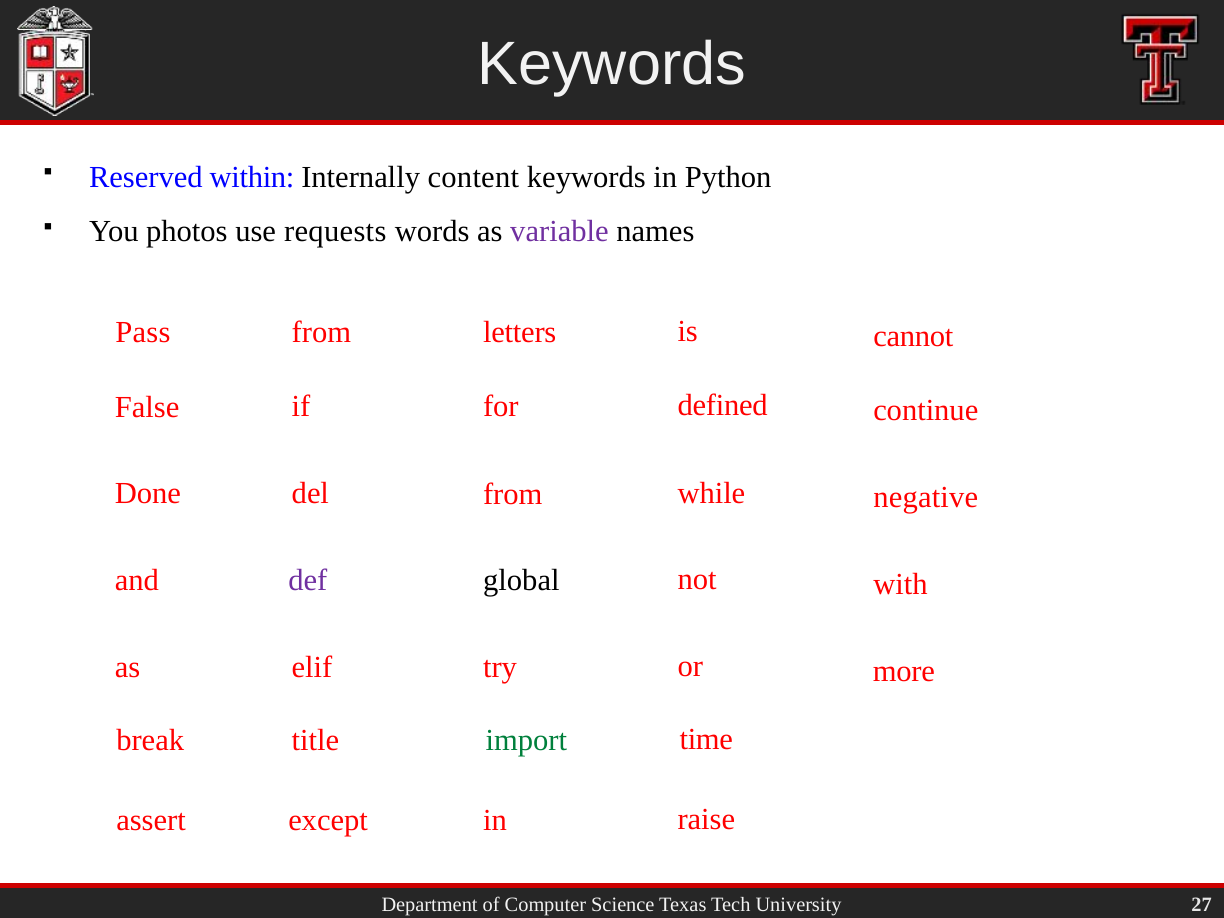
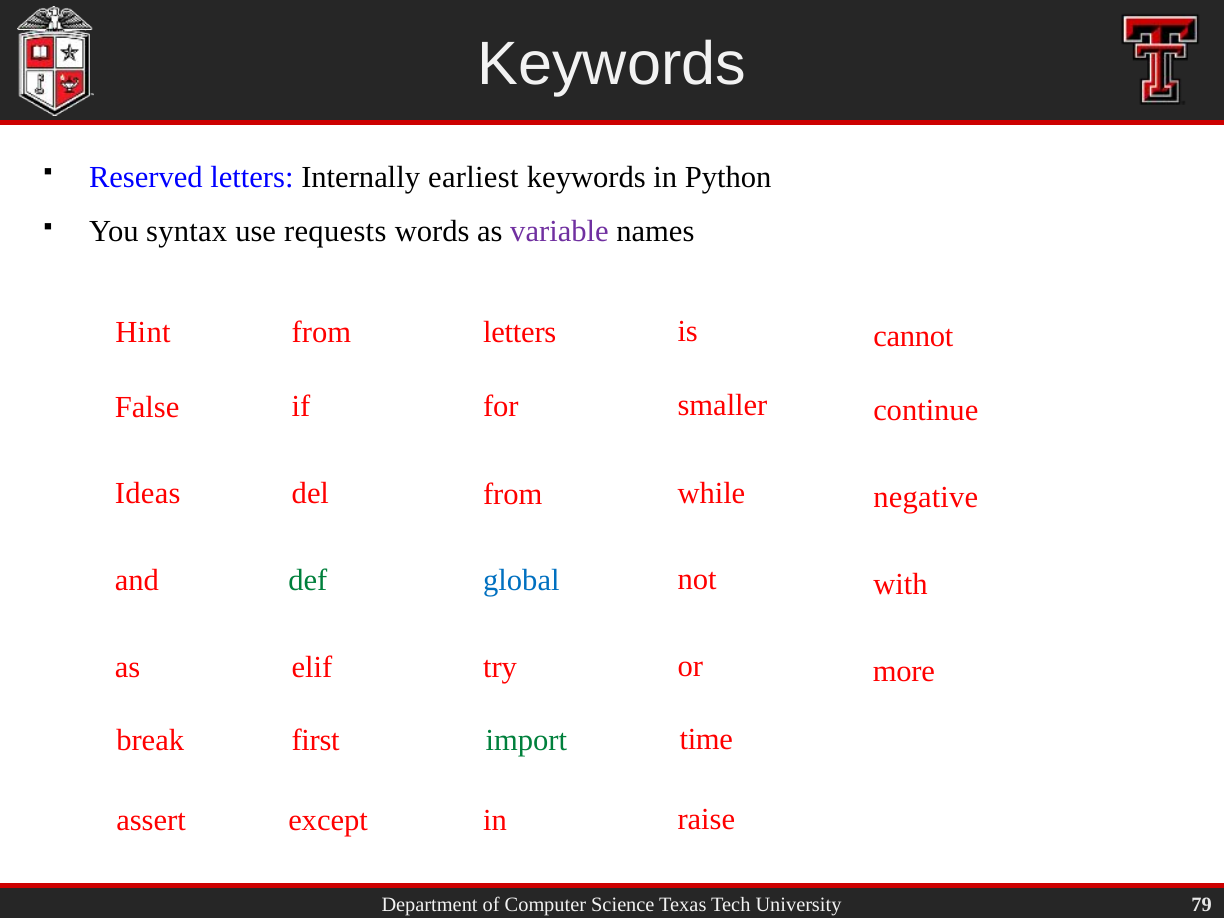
Reserved within: within -> letters
content: content -> earliest
photos: photos -> syntax
Pass: Pass -> Hint
defined: defined -> smaller
Done: Done -> Ideas
def colour: purple -> green
global colour: black -> blue
title: title -> first
27: 27 -> 79
